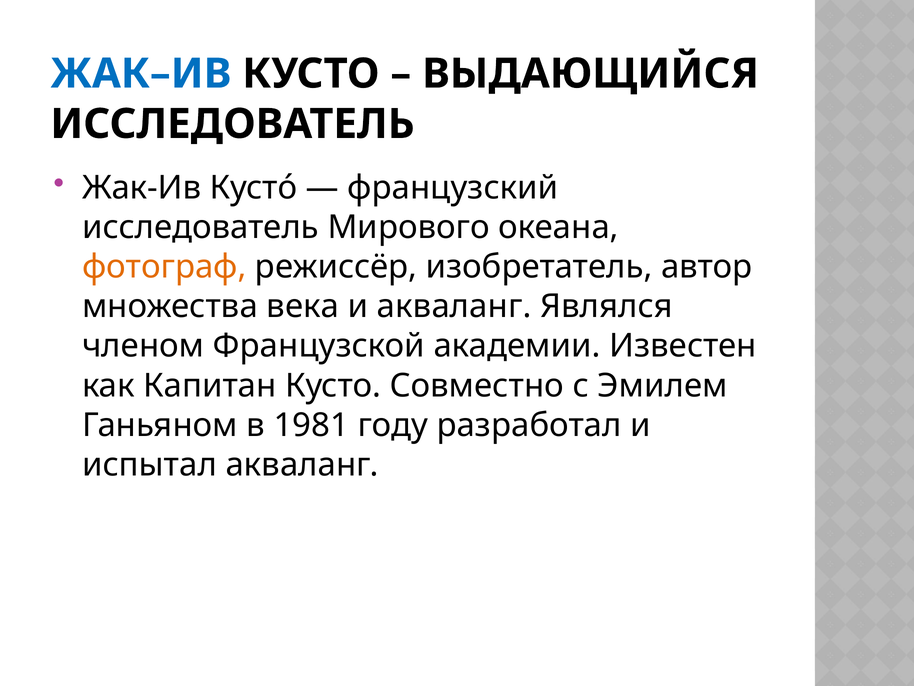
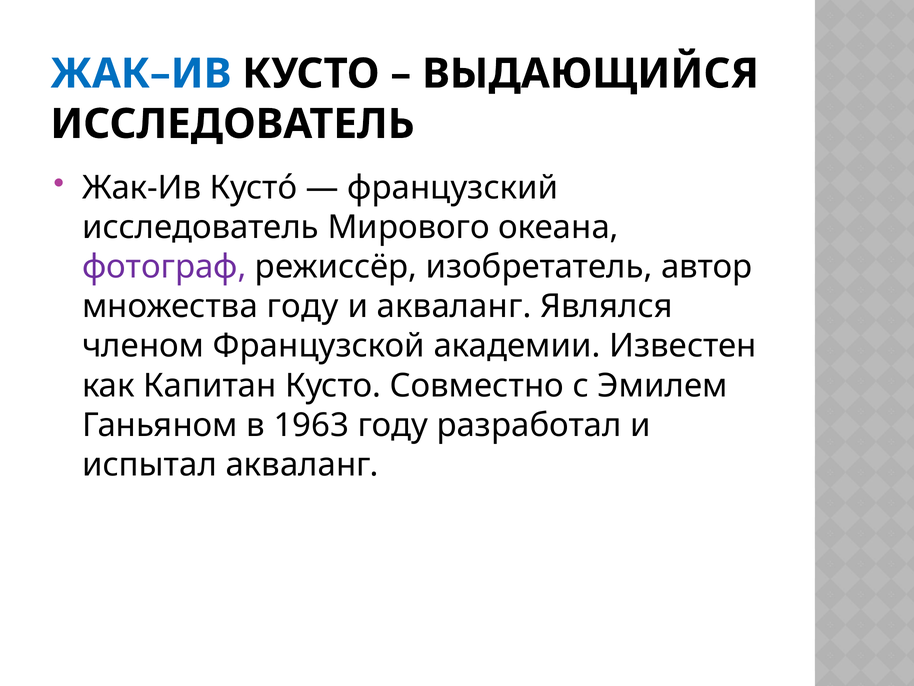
фотограф colour: orange -> purple
множества века: века -> году
1981: 1981 -> 1963
